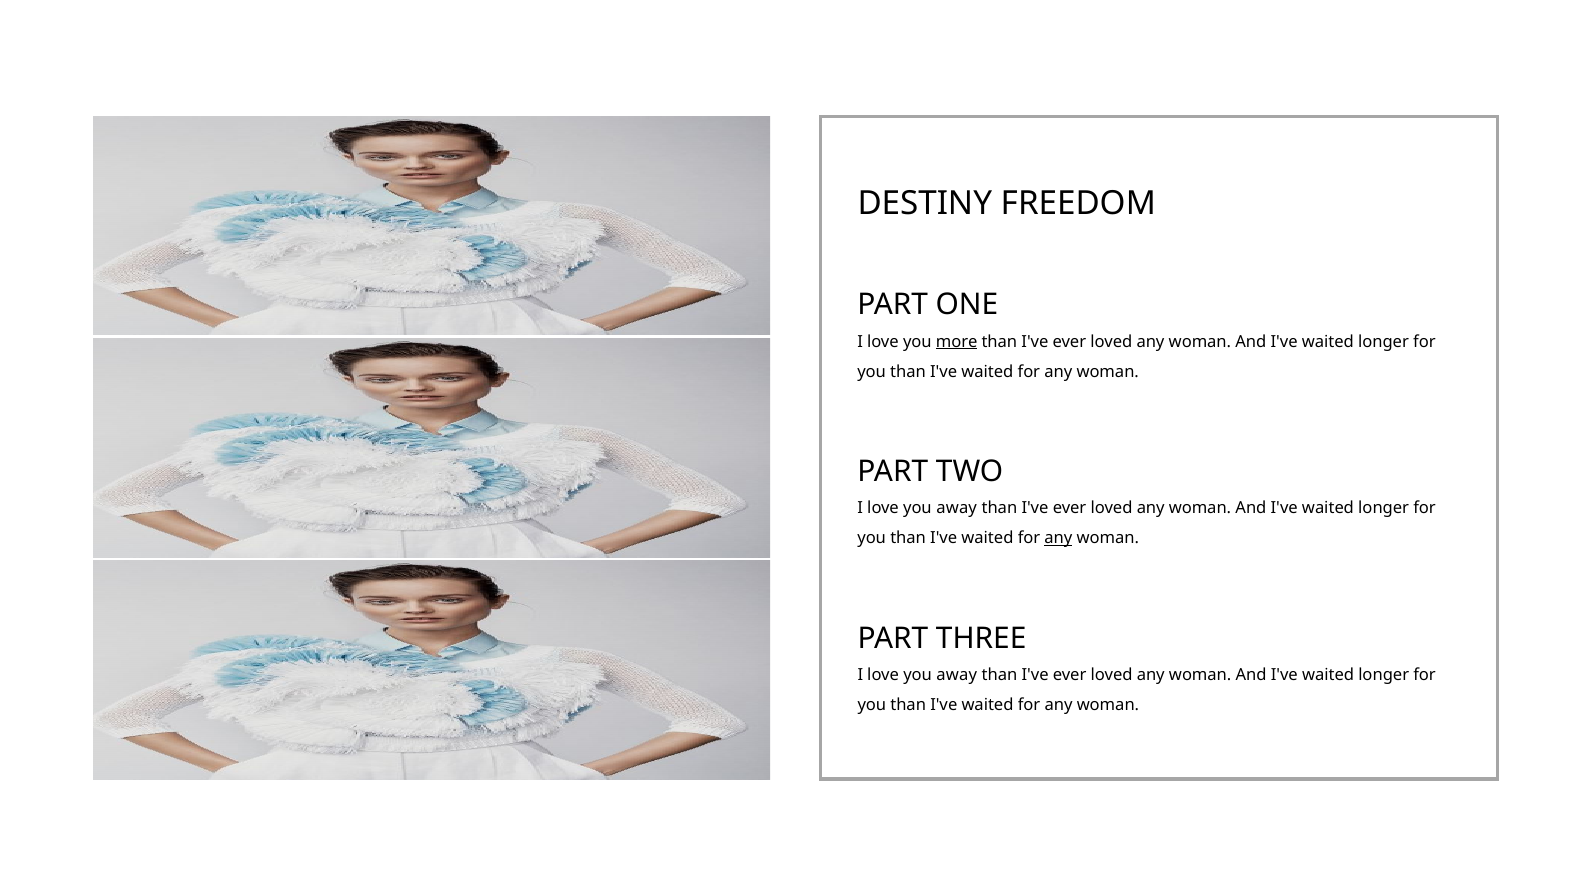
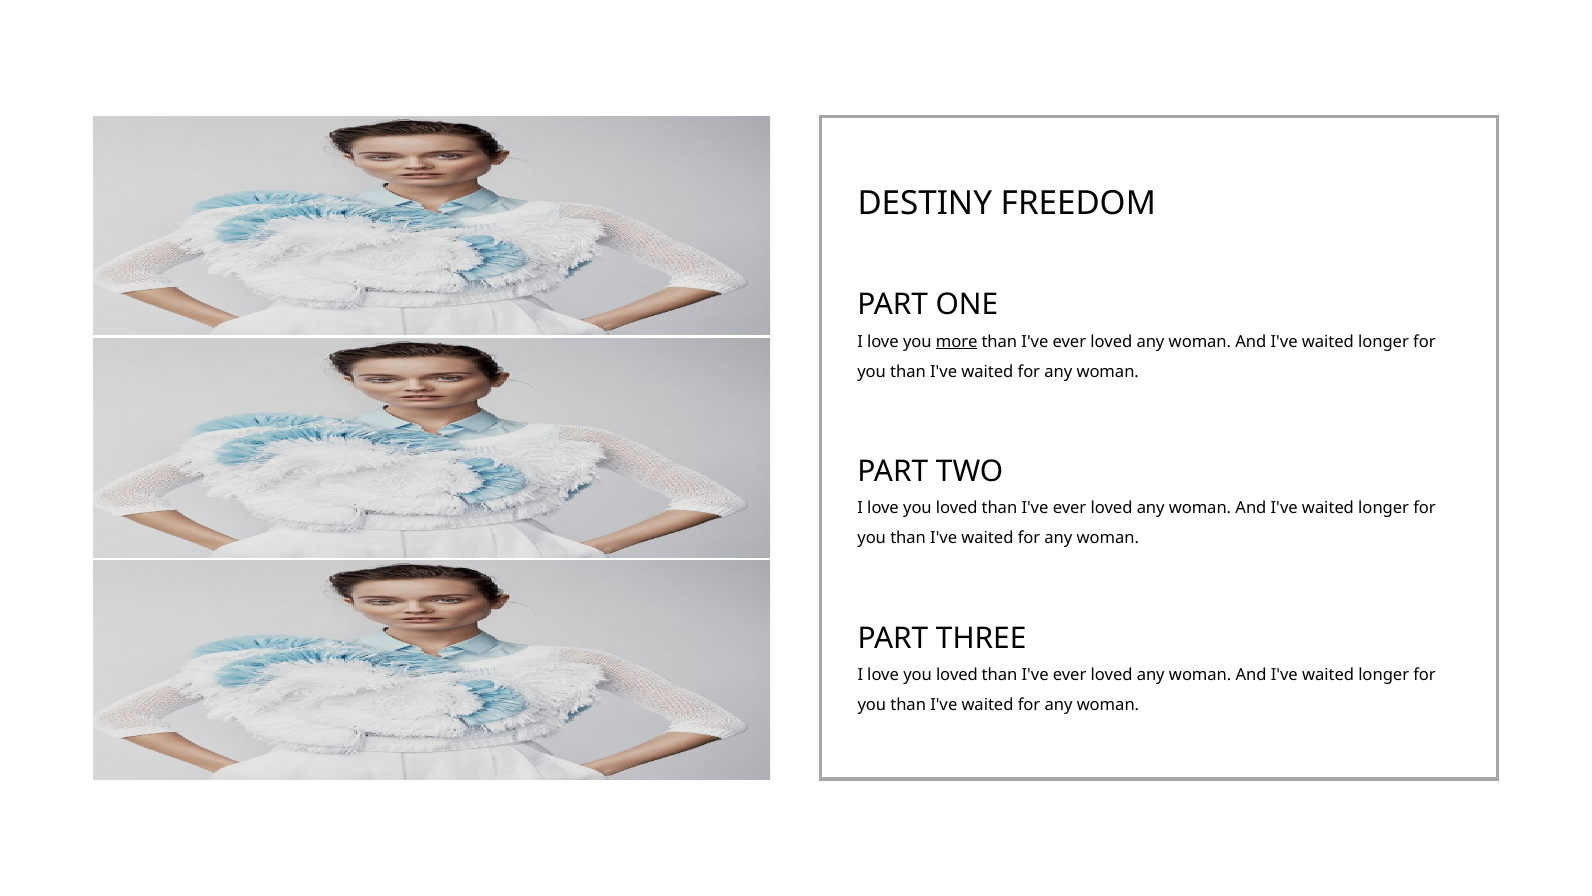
away at (957, 508): away -> loved
any at (1058, 538) underline: present -> none
away at (957, 675): away -> loved
